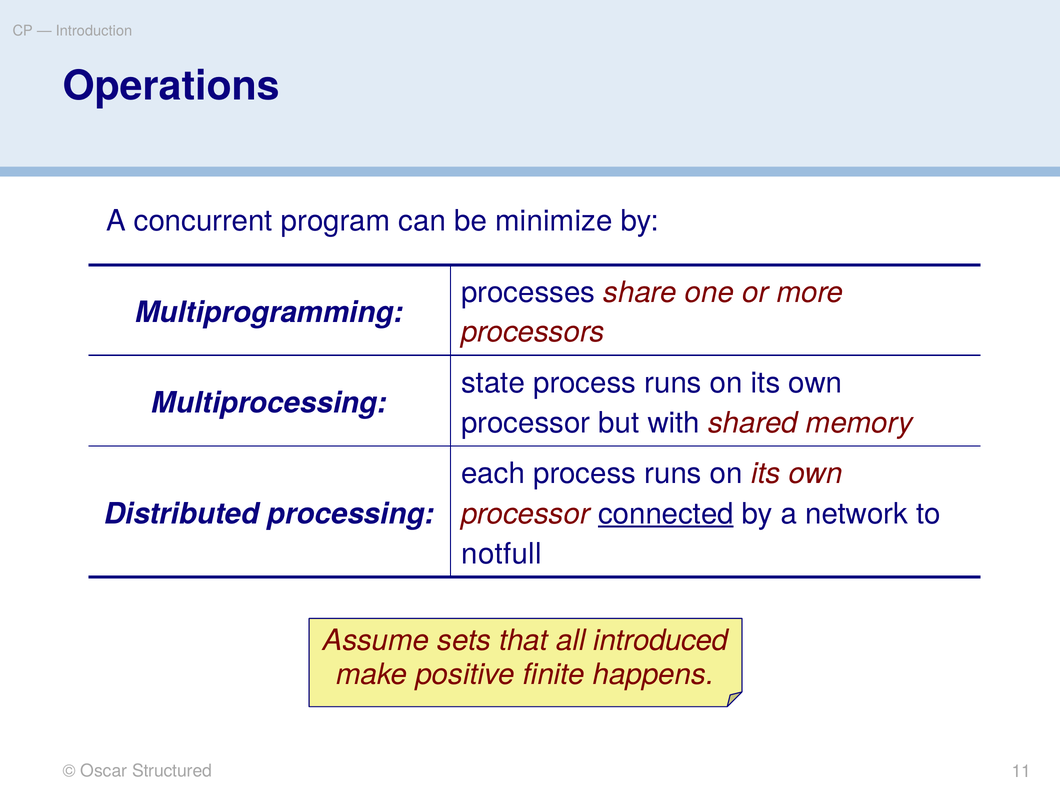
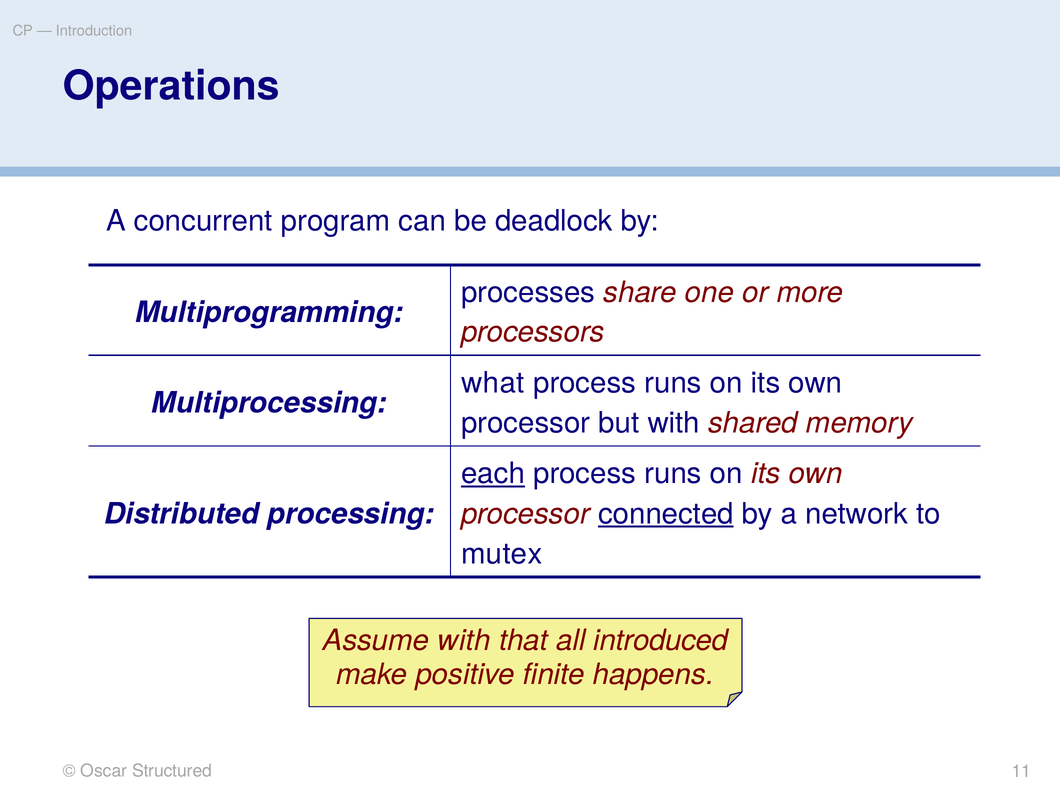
minimize: minimize -> deadlock
state: state -> what
each underline: none -> present
notfull: notfull -> mutex
Assume sets: sets -> with
